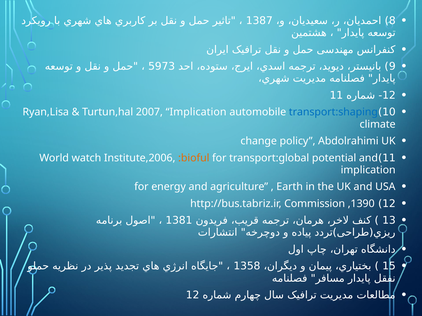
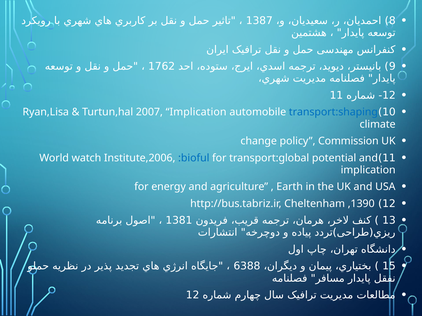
5973: 5973 -> 1762
Abdolrahimi: Abdolrahimi -> Commission
:bioful colour: orange -> blue
Commission: Commission -> Cheltenham
1358: 1358 -> 6388
